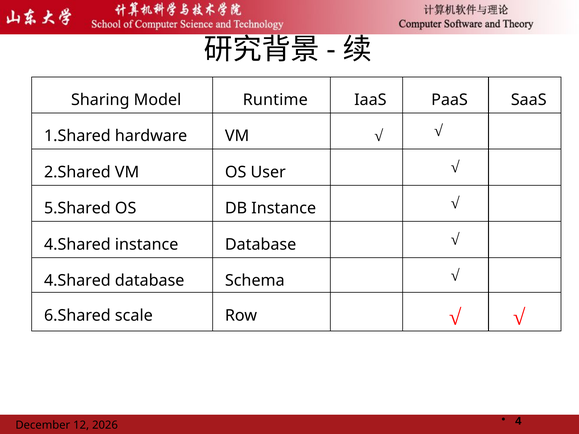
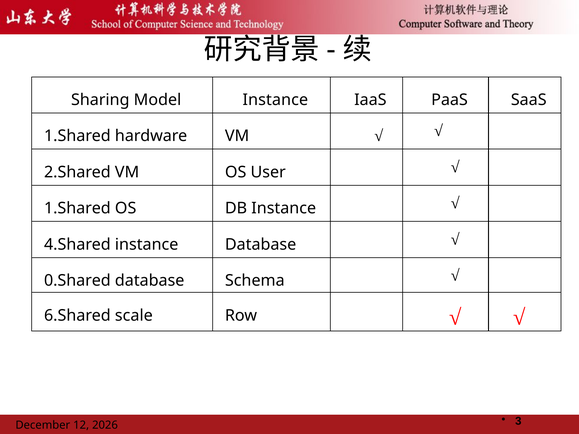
Model Runtime: Runtime -> Instance
5.Shared at (77, 208): 5.Shared -> 1.Shared
4.Shared at (77, 281): 4.Shared -> 0.Shared
4: 4 -> 3
